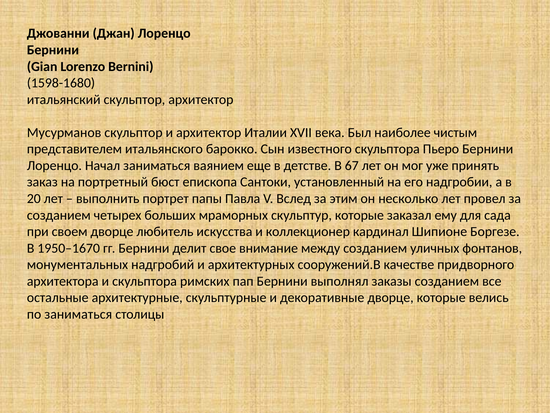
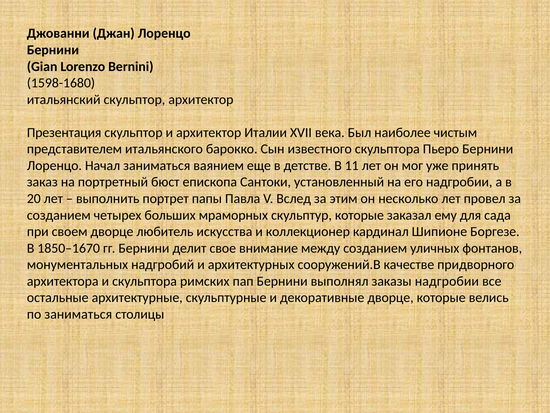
Мусурманов: Мусурманов -> Презентация
67: 67 -> 11
1950–1670: 1950–1670 -> 1850–1670
заказы созданием: созданием -> надгробии
